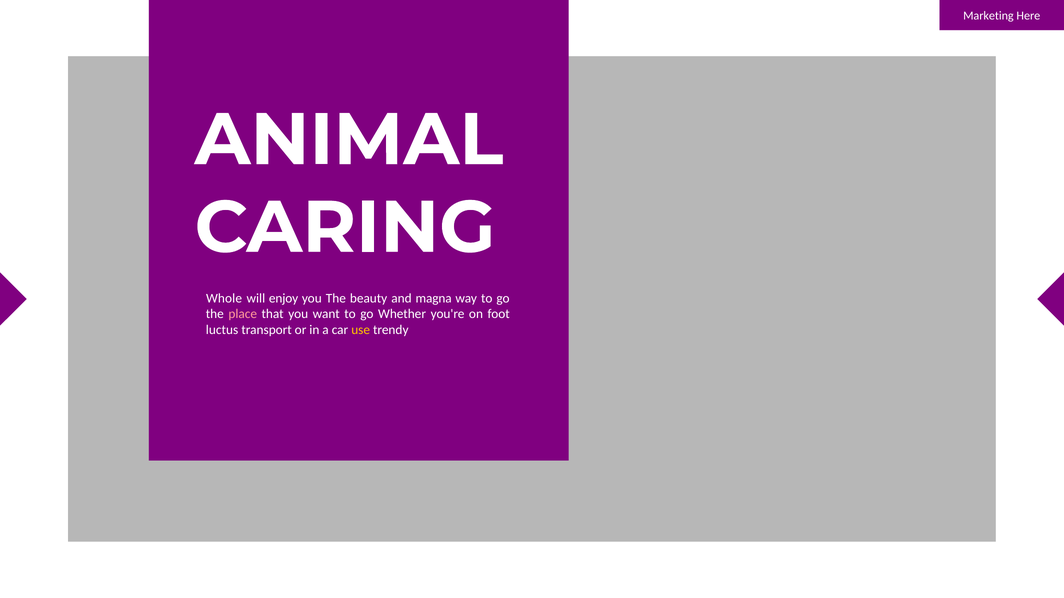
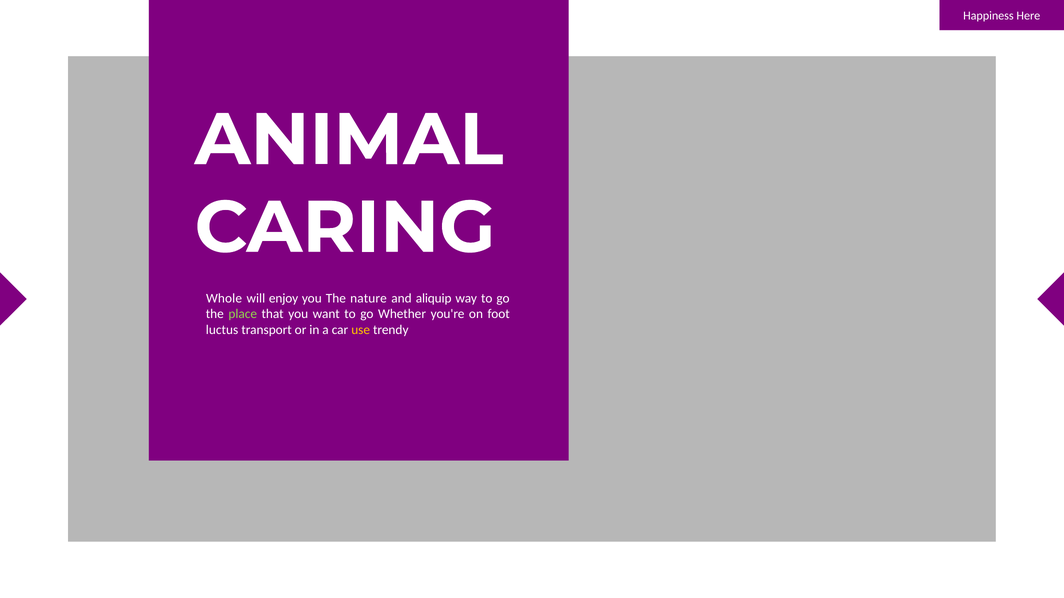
Marketing: Marketing -> Happiness
beauty: beauty -> nature
magna: magna -> aliquip
place colour: pink -> light green
